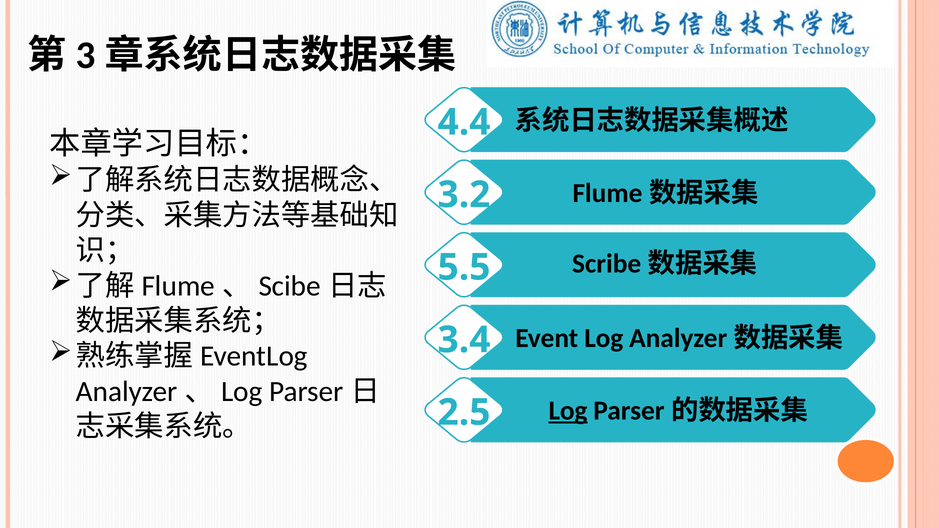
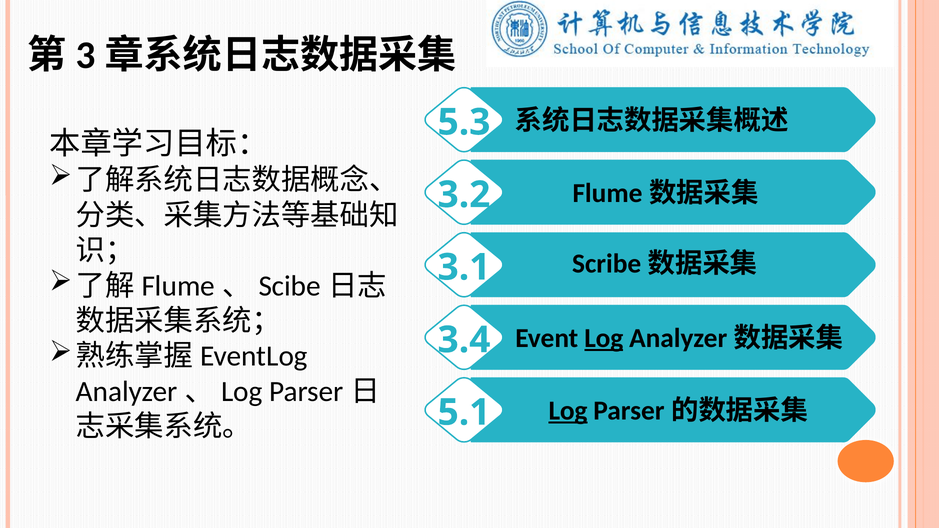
4.4: 4.4 -> 5.3
5.5: 5.5 -> 3.1
Log at (604, 338) underline: none -> present
2.5: 2.5 -> 5.1
